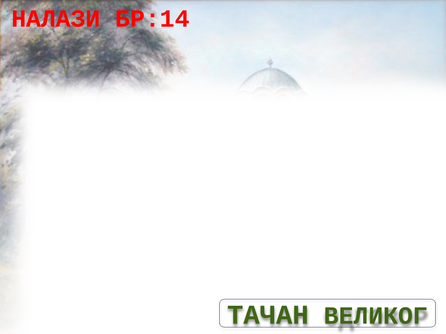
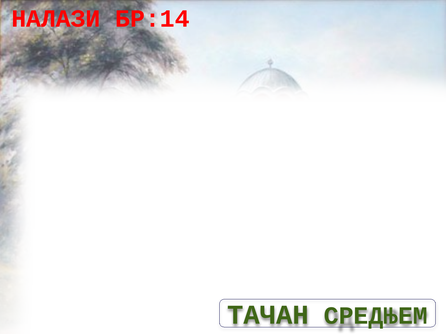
ВЕЛИКОГ: ВЕЛИКОГ -> СРЕДЊЕМ
